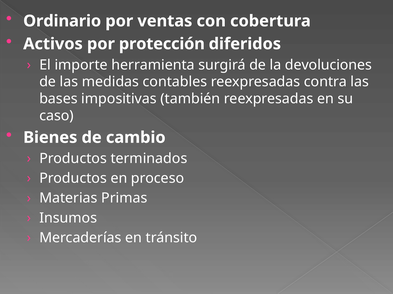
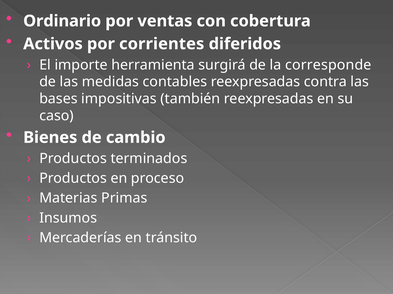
protección: protección -> corrientes
devoluciones: devoluciones -> corresponde
